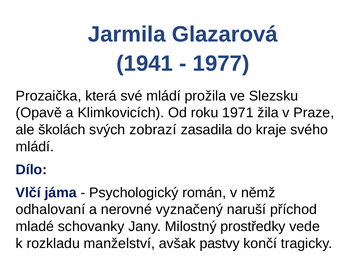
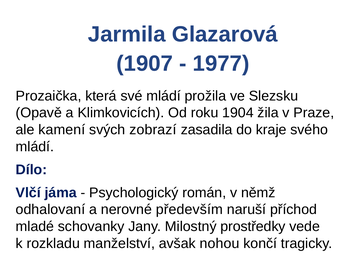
1941: 1941 -> 1907
1971: 1971 -> 1904
školách: školách -> kamení
vyznačený: vyznačený -> především
pastvy: pastvy -> nohou
